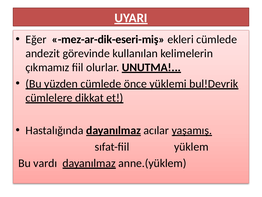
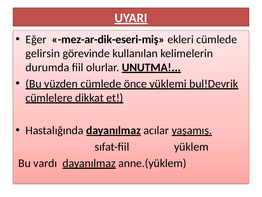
andezit: andezit -> gelirsin
çıkmamız: çıkmamız -> durumda
